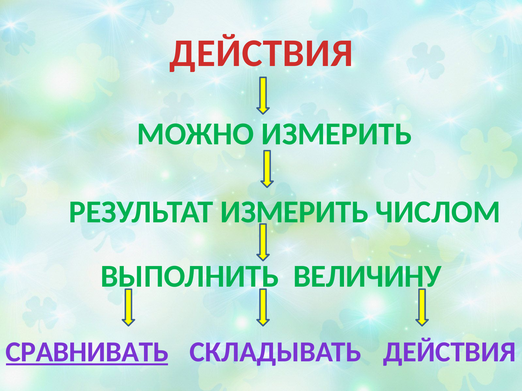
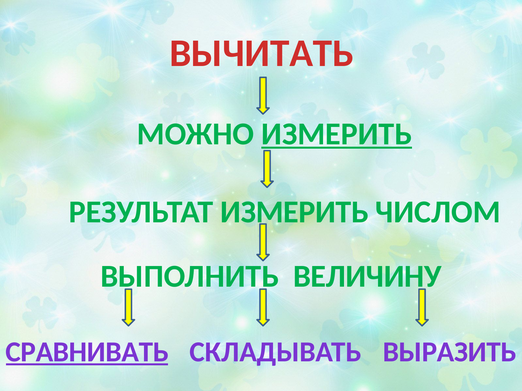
ДЕЙСТВИЯ at (261, 53): ДЕЙСТВИЯ -> ВЫЧИТАТЬ
ИЗМЕРИТЬ at (337, 134) underline: none -> present
СКЛАДЫВАТЬ ДЕЙСТВИЯ: ДЕЙСТВИЯ -> ВЫРАЗИТЬ
